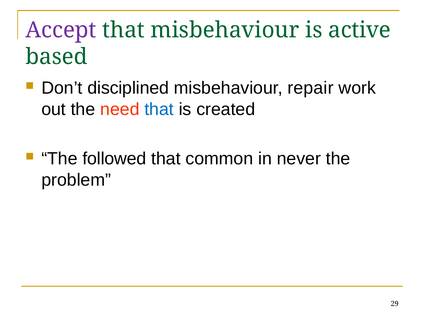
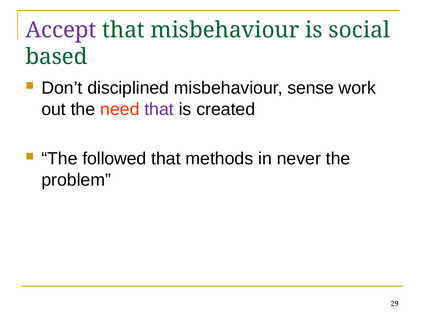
active: active -> social
repair: repair -> sense
that at (159, 109) colour: blue -> purple
common: common -> methods
